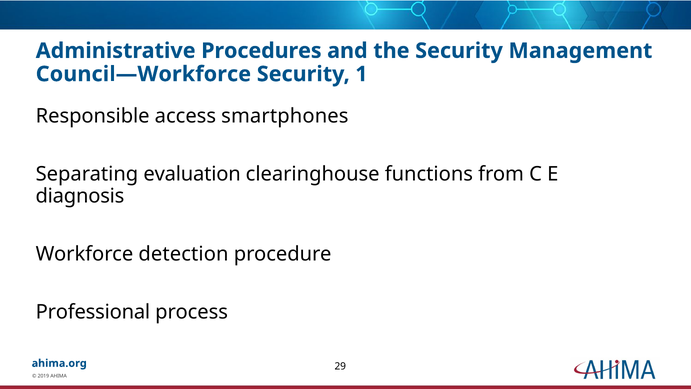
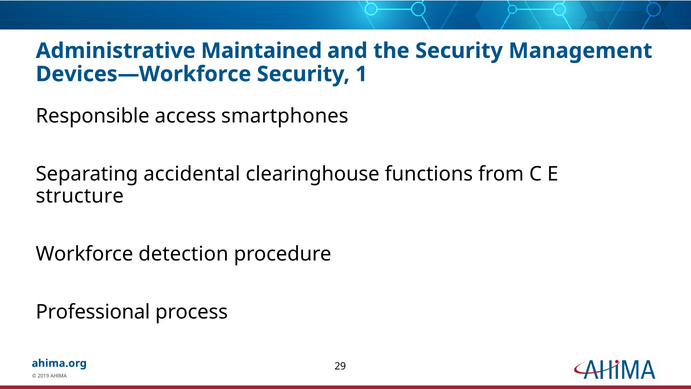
Procedures: Procedures -> Maintained
Council—Workforce: Council—Workforce -> Devices—Workforce
evaluation: evaluation -> accidental
diagnosis: diagnosis -> structure
